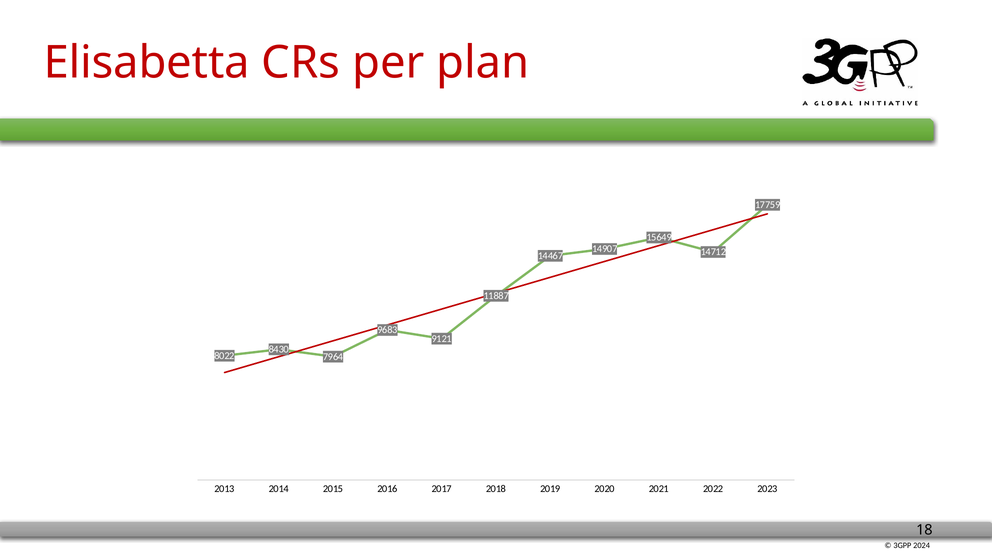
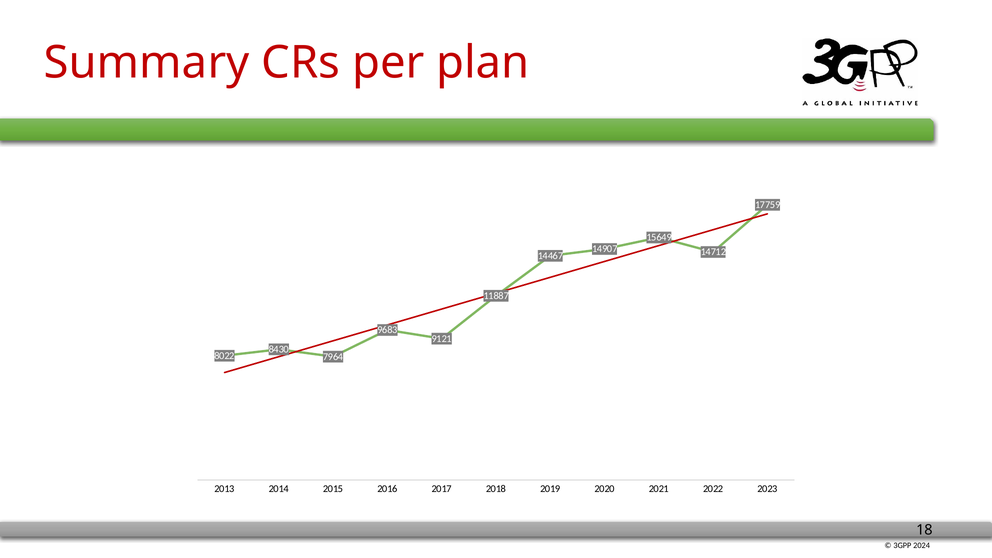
Elisabetta: Elisabetta -> Summary
